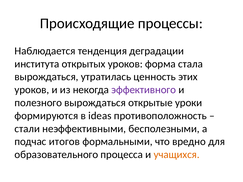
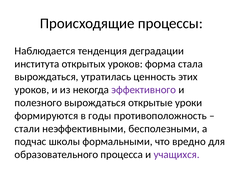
ideas: ideas -> годы
итогов: итогов -> школы
учащихся colour: orange -> purple
